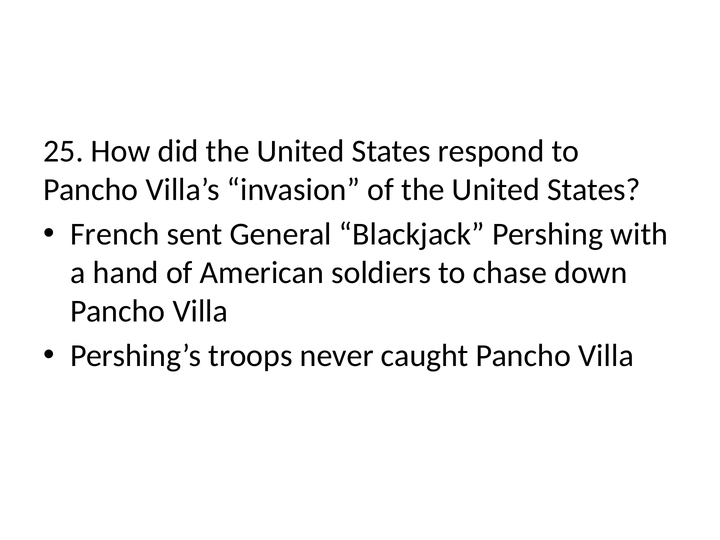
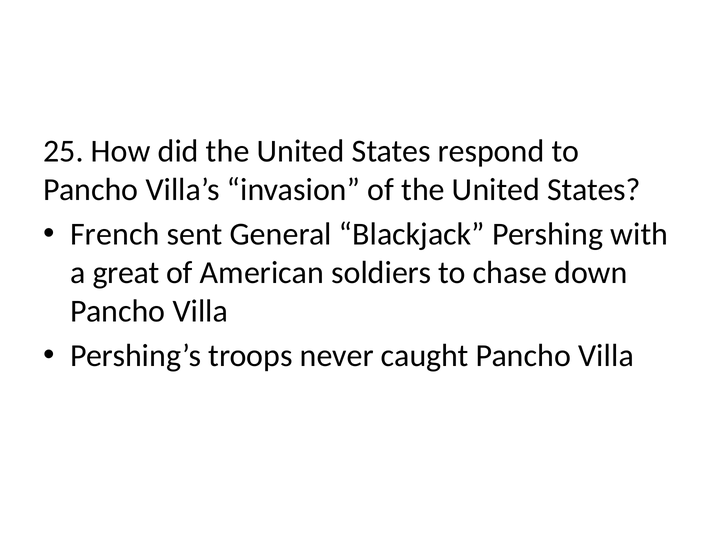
hand: hand -> great
